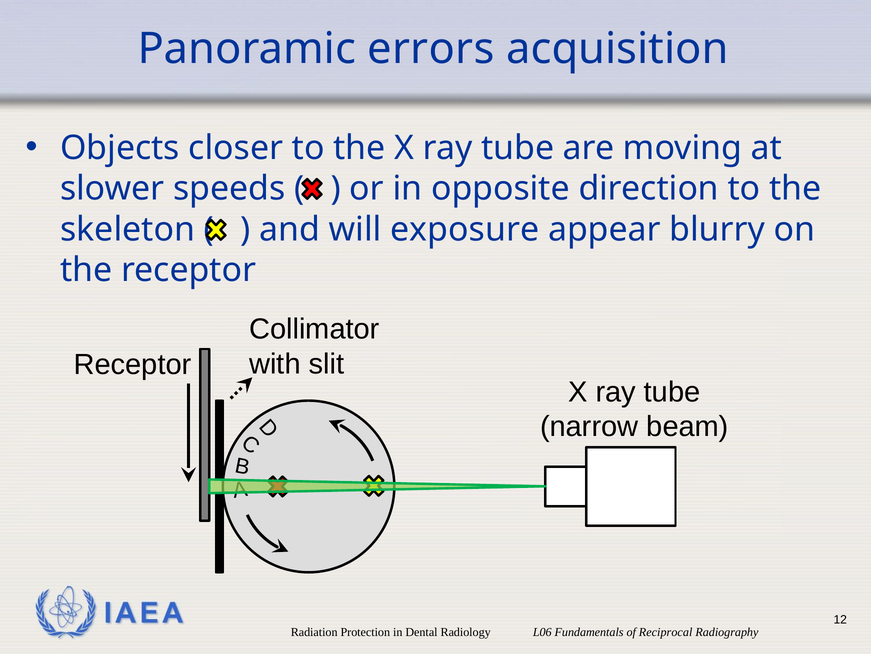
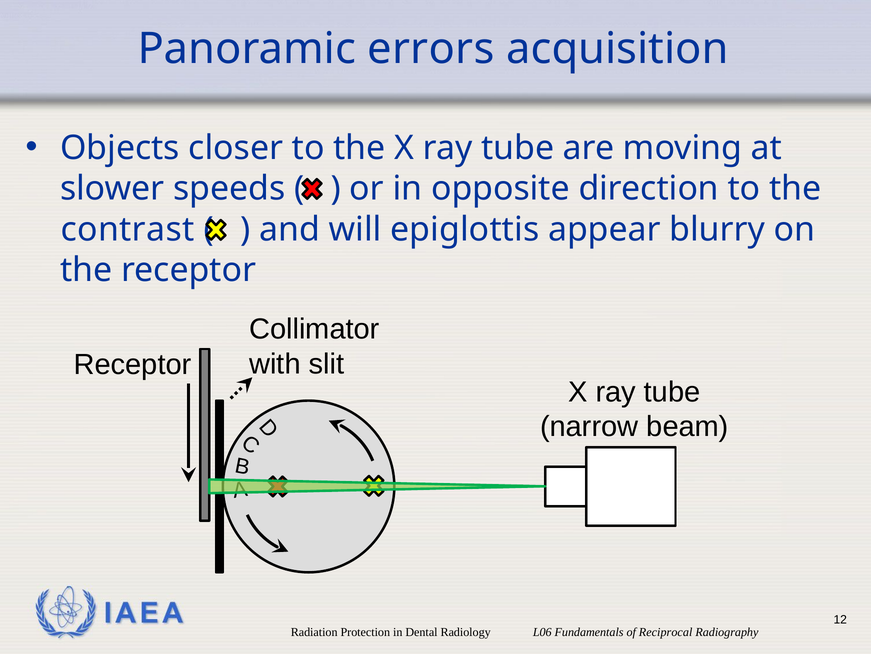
skeleton: skeleton -> contrast
exposure: exposure -> epiglottis
